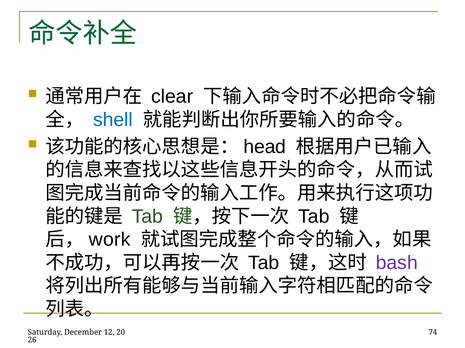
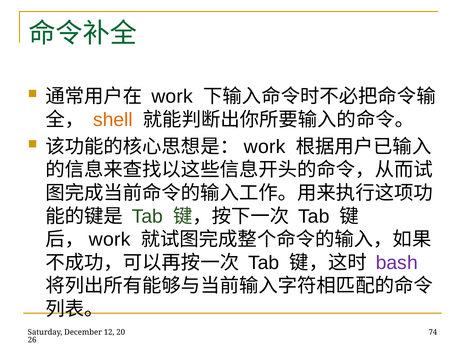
clear at (172, 97): clear -> work
shell colour: blue -> orange
head at (265, 147): head -> work
